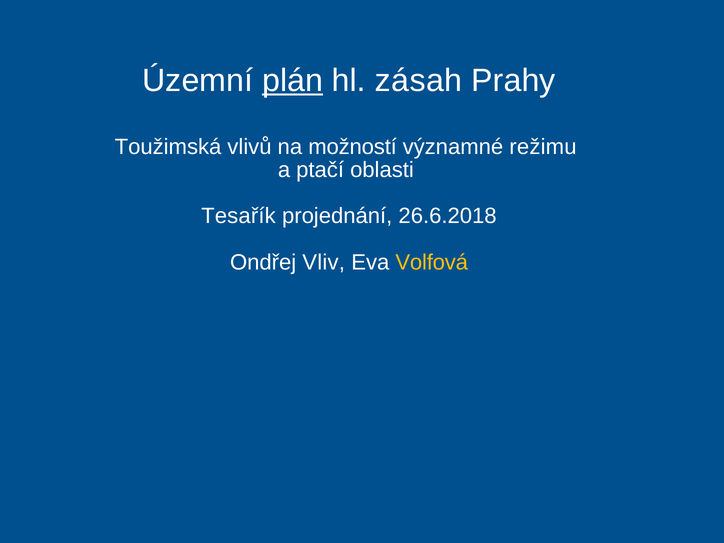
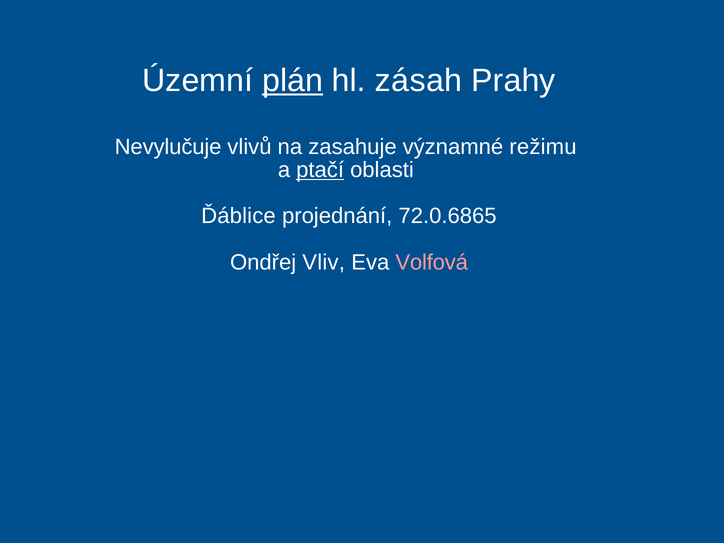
Toužimská: Toužimská -> Nevylučuje
možností: možností -> zasahuje
ptačí underline: none -> present
Tesařík: Tesařík -> Ďáblice
26.6.2018: 26.6.2018 -> 72.0.6865
Volfová colour: yellow -> pink
